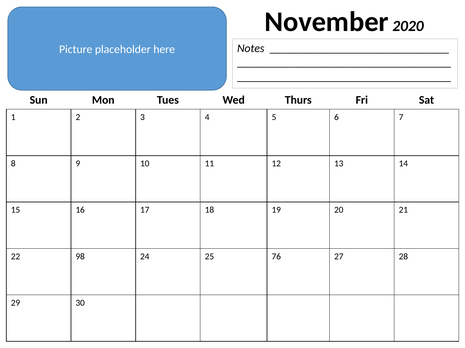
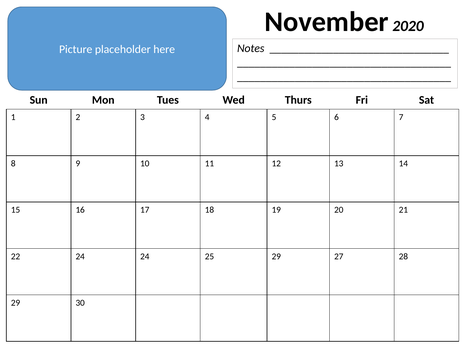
22 98: 98 -> 24
25 76: 76 -> 29
